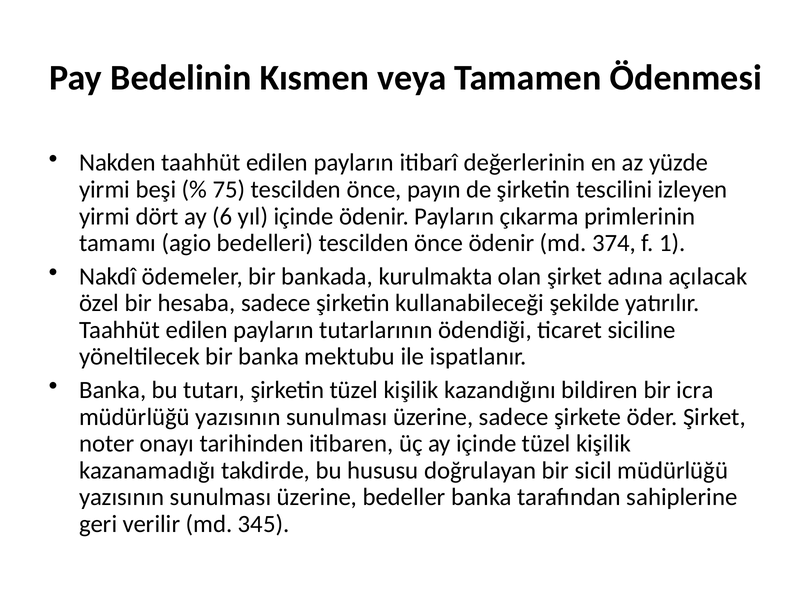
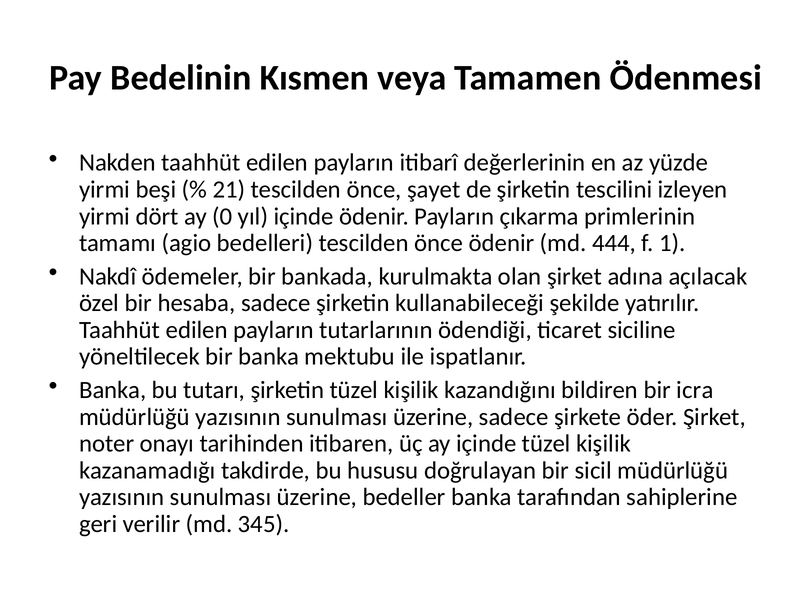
75: 75 -> 21
payın: payın -> şayet
6: 6 -> 0
374: 374 -> 444
